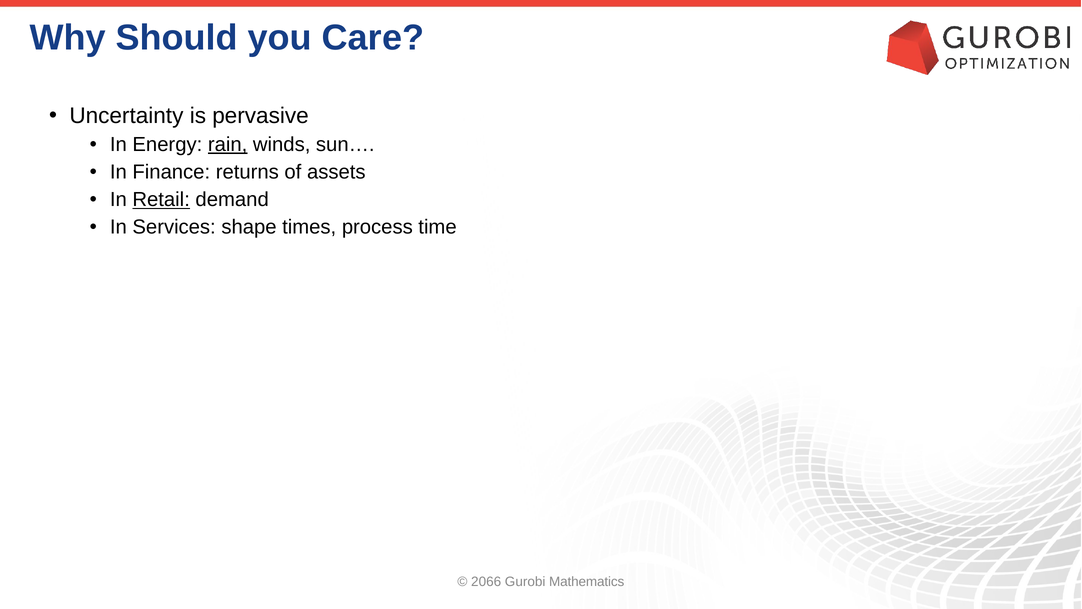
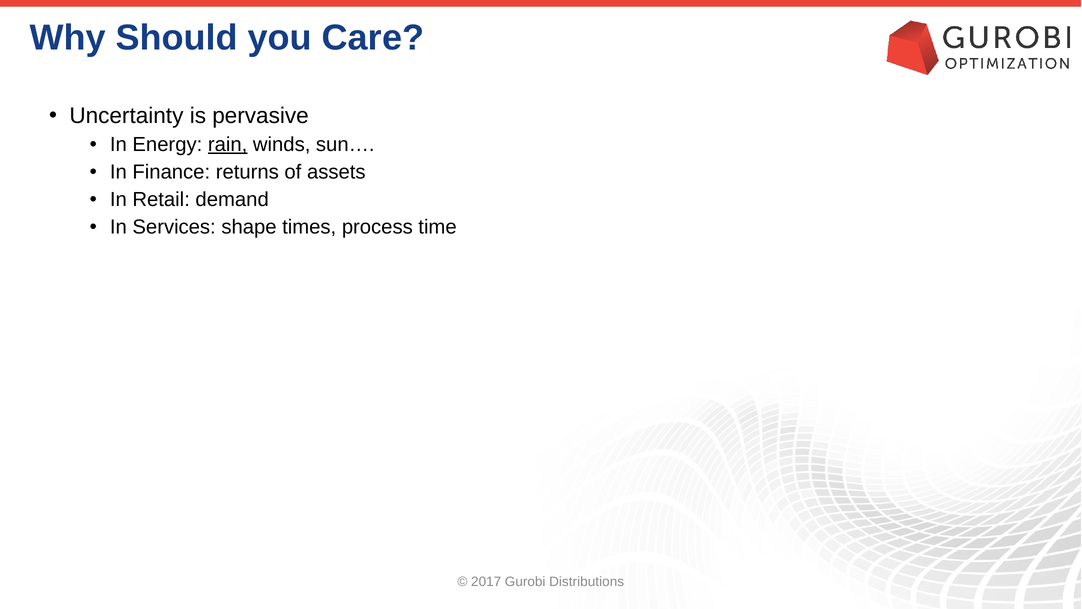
Retail underline: present -> none
2066: 2066 -> 2017
Mathematics: Mathematics -> Distributions
